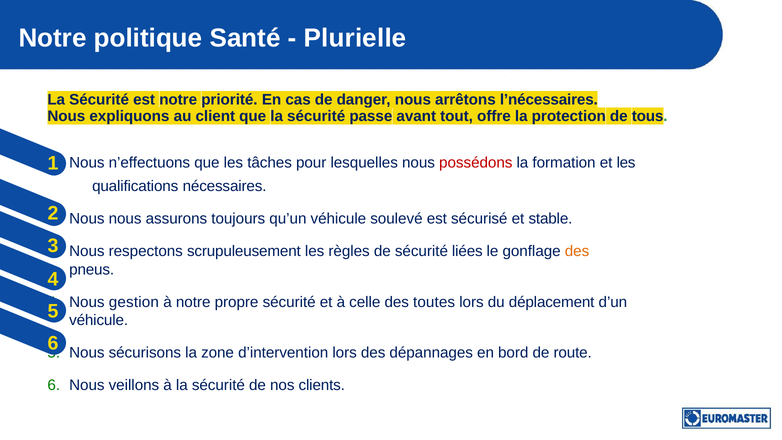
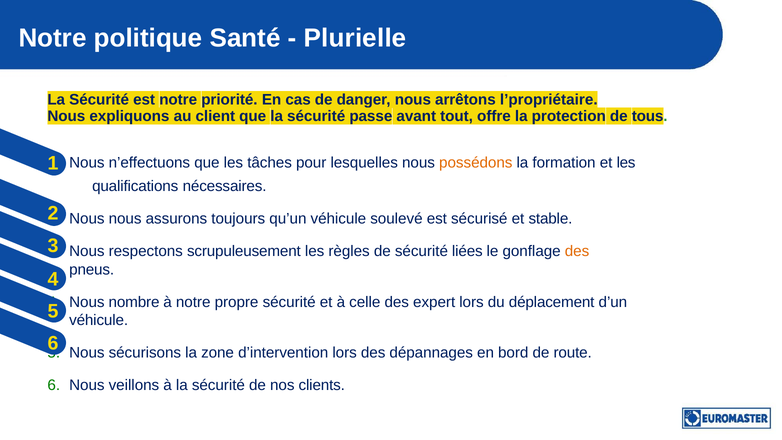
l’nécessaires: l’nécessaires -> l’propriétaire
possédons colour: red -> orange
gestion: gestion -> nombre
toutes: toutes -> expert
